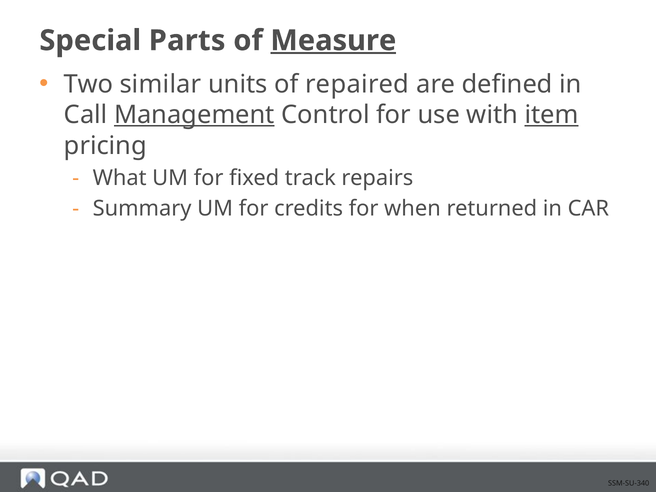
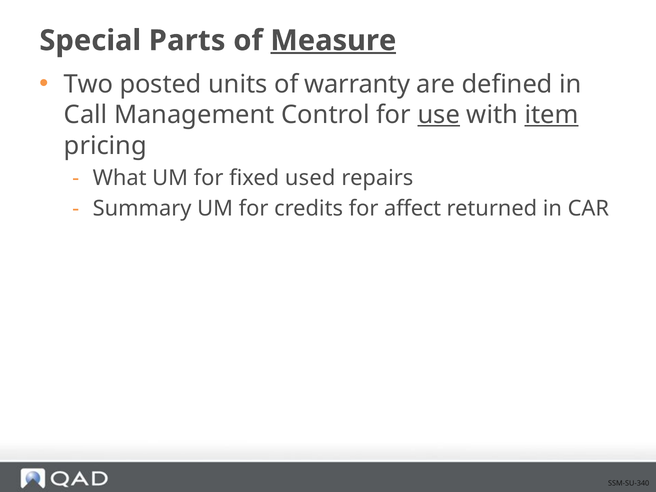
similar: similar -> posted
repaired: repaired -> warranty
Management underline: present -> none
use underline: none -> present
track: track -> used
when: when -> affect
